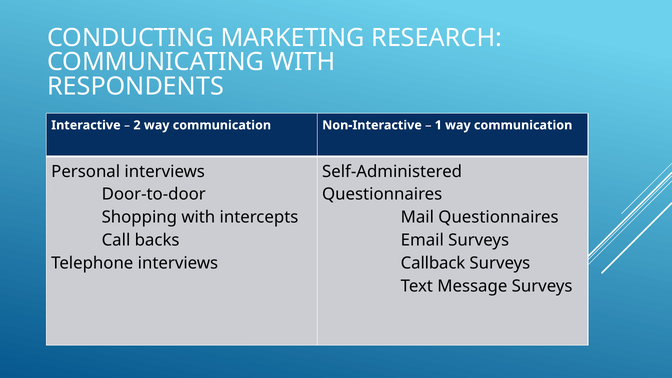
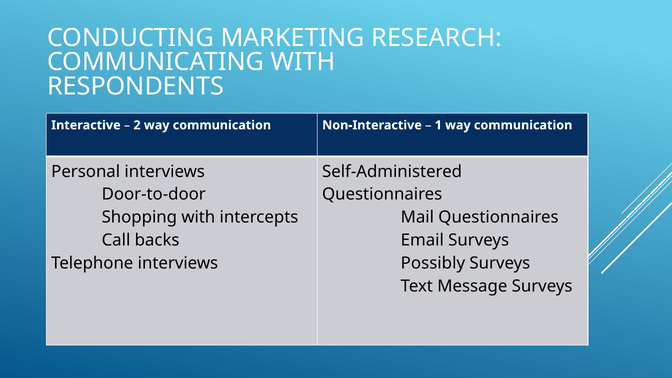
Callback: Callback -> Possibly
